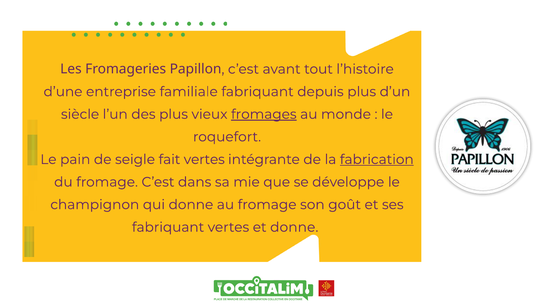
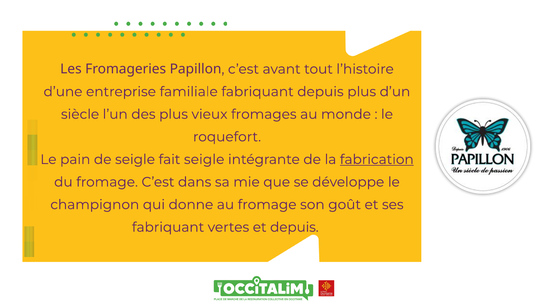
fromages underline: present -> none
fait vertes: vertes -> seigle
et donne: donne -> depuis
